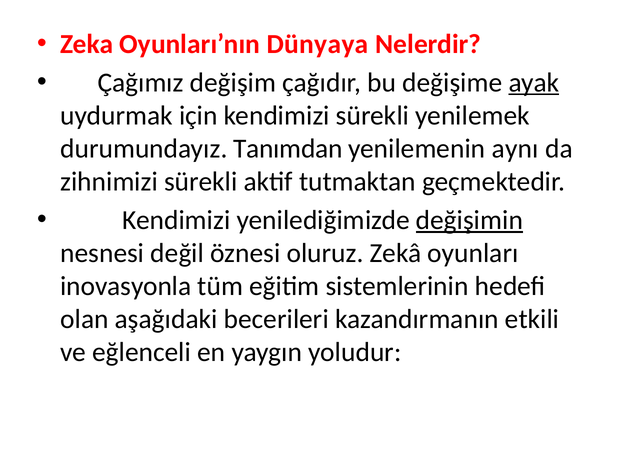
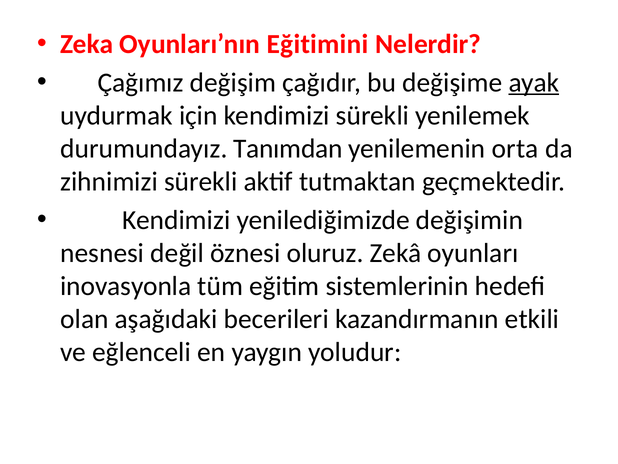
Dünyaya: Dünyaya -> Eğitimini
aynı: aynı -> orta
değişimin underline: present -> none
